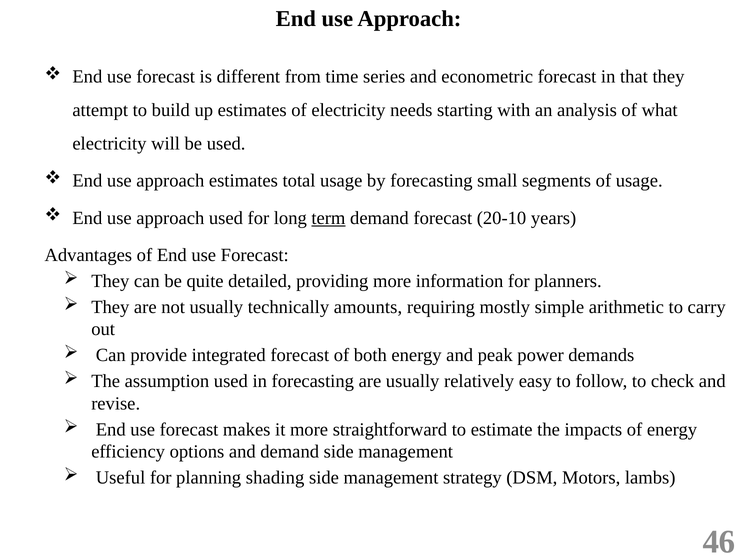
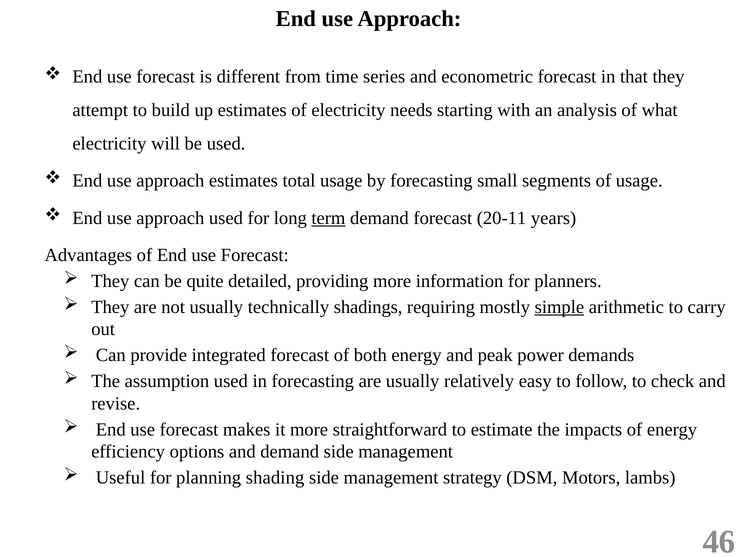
20-10: 20-10 -> 20-11
amounts: amounts -> shadings
simple underline: none -> present
